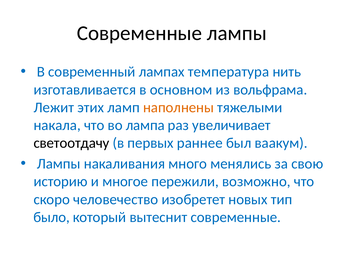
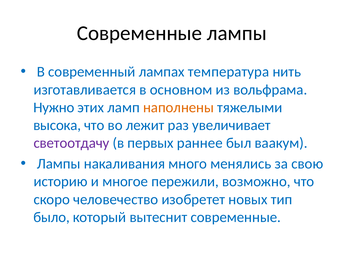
Лежит: Лежит -> Нужно
накала: накала -> высока
лампа: лампа -> лежит
светоотдачу colour: black -> purple
